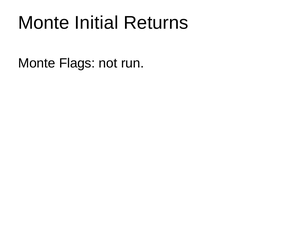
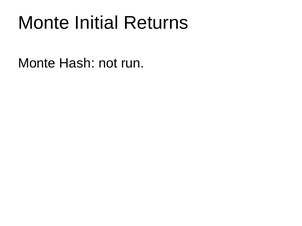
Flags: Flags -> Hash
